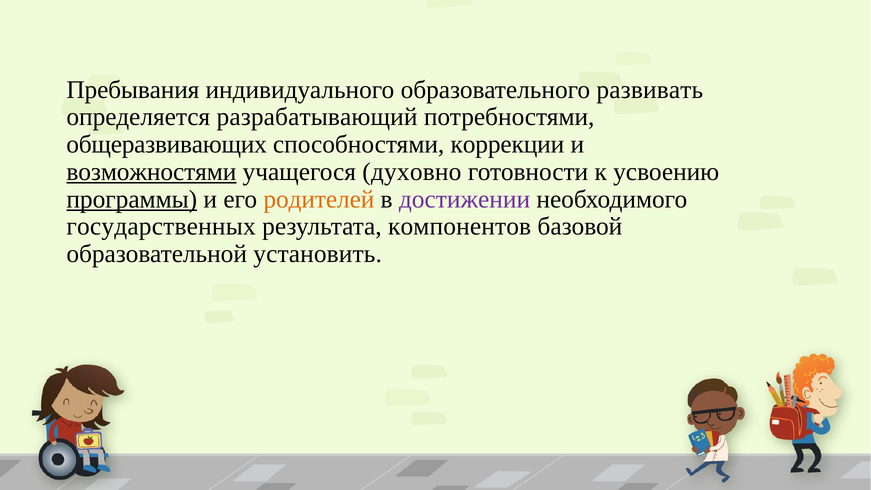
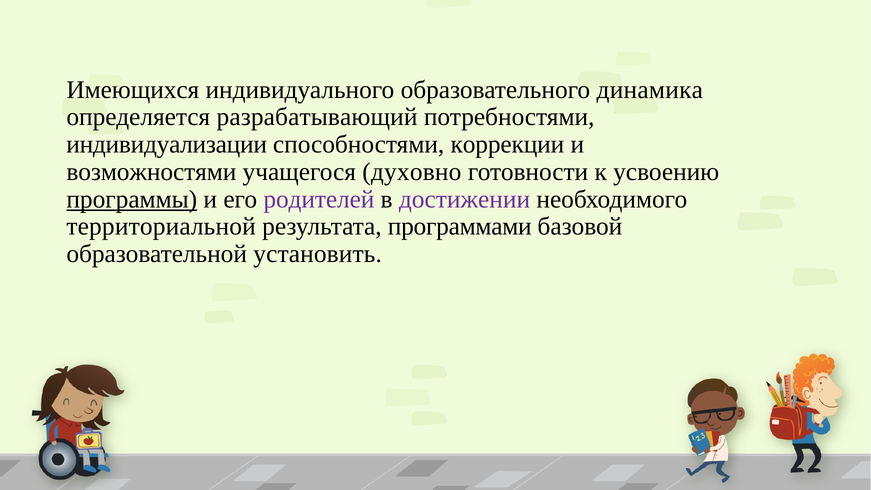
Пребывания: Пребывания -> Имеющихся
развивать: развивать -> динамика
общеразвивающих: общеразвивающих -> индивидуализации
возможностями underline: present -> none
родителей colour: orange -> purple
государственных: государственных -> территориальной
компонентов: компонентов -> программами
